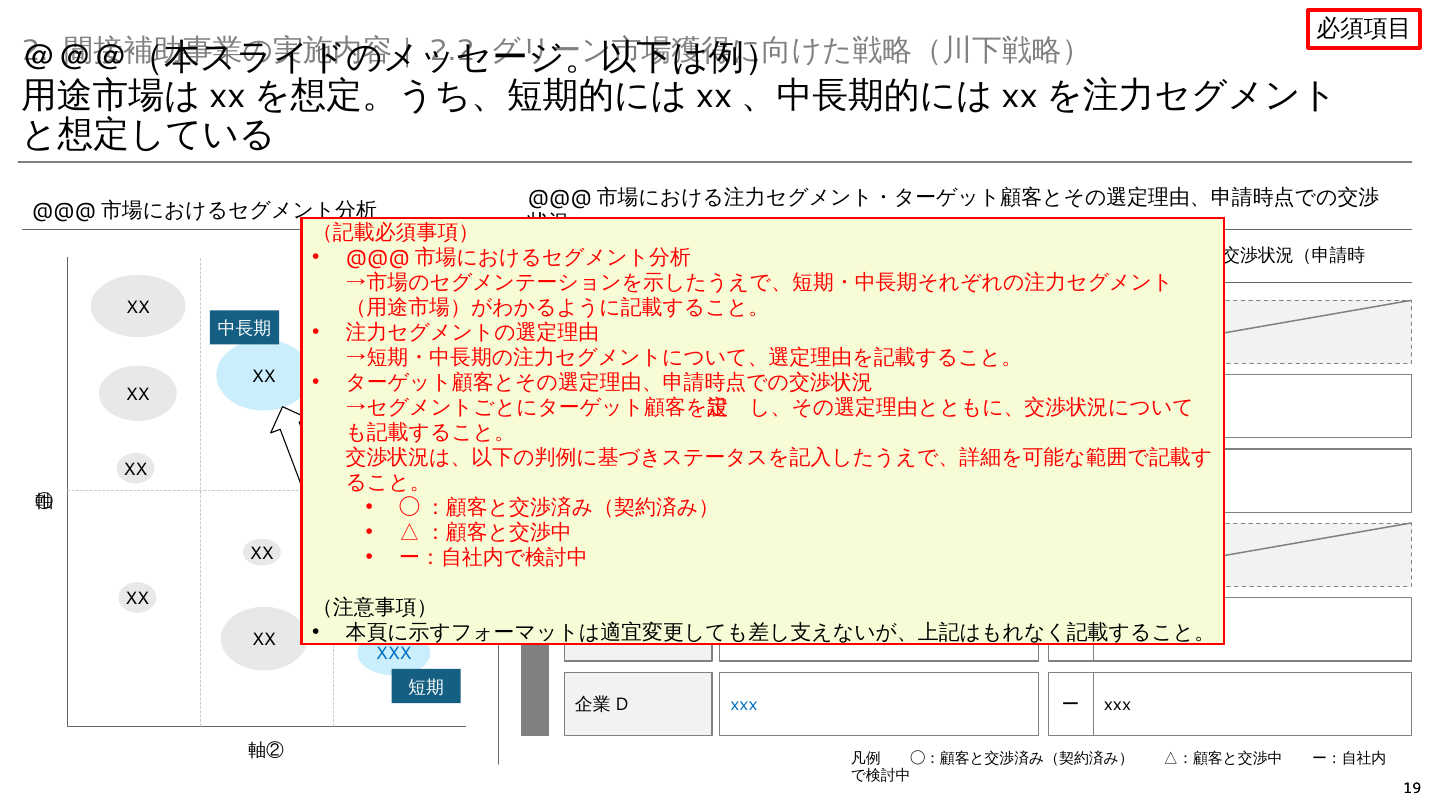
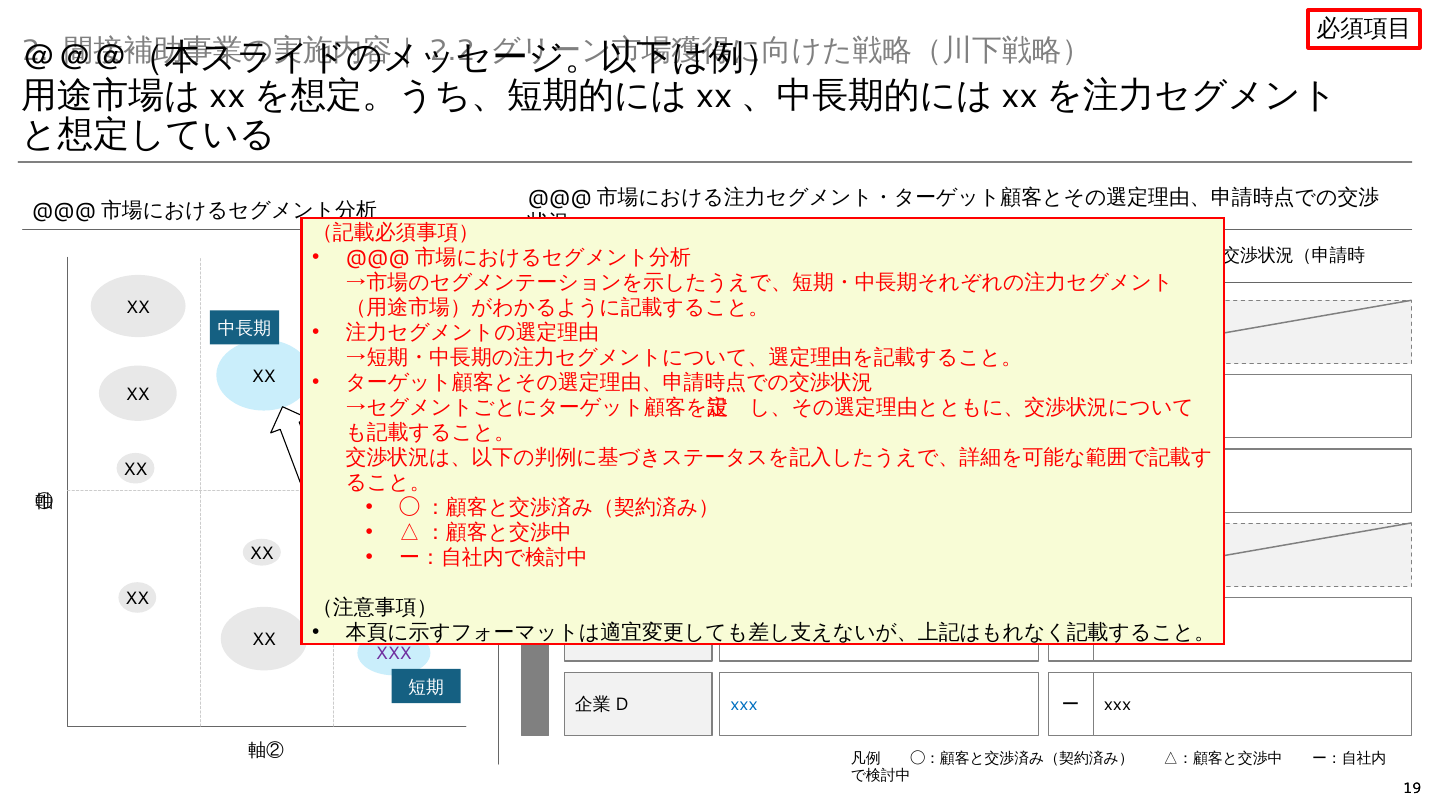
XXX at (394, 654) colour: blue -> purple
